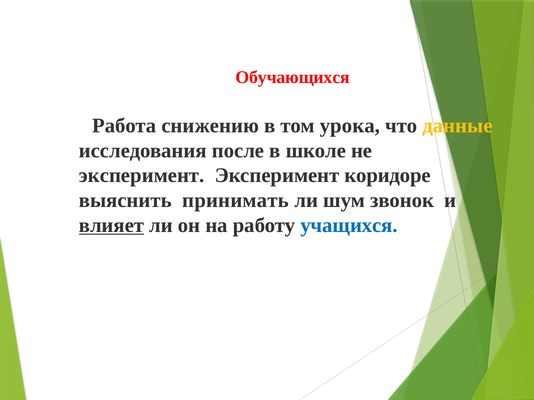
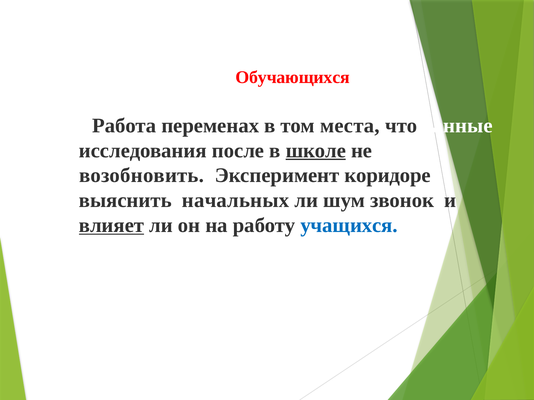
снижению: снижению -> переменах
урока: урока -> места
данные colour: yellow -> white
школе underline: none -> present
эксперимент at (142, 176): эксперимент -> возобновить
принимать: принимать -> начальных
